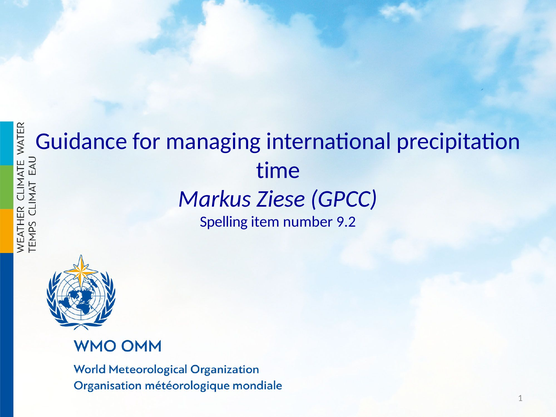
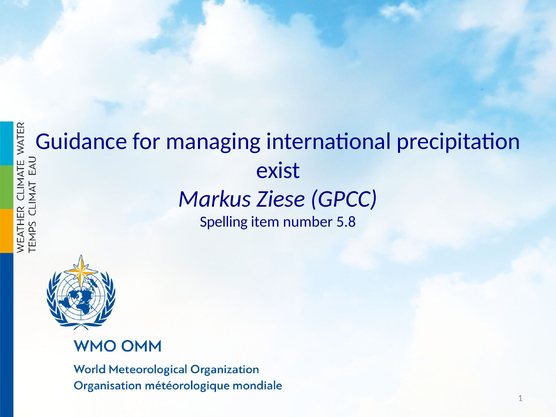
time: time -> exist
9.2: 9.2 -> 5.8
